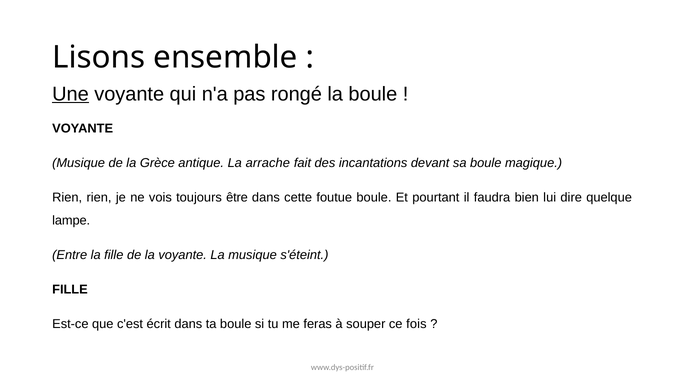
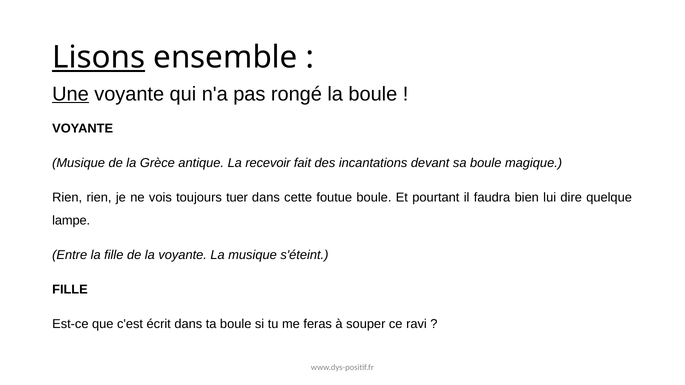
Lisons underline: none -> present
arrache: arrache -> recevoir
être: être -> tuer
fois: fois -> ravi
